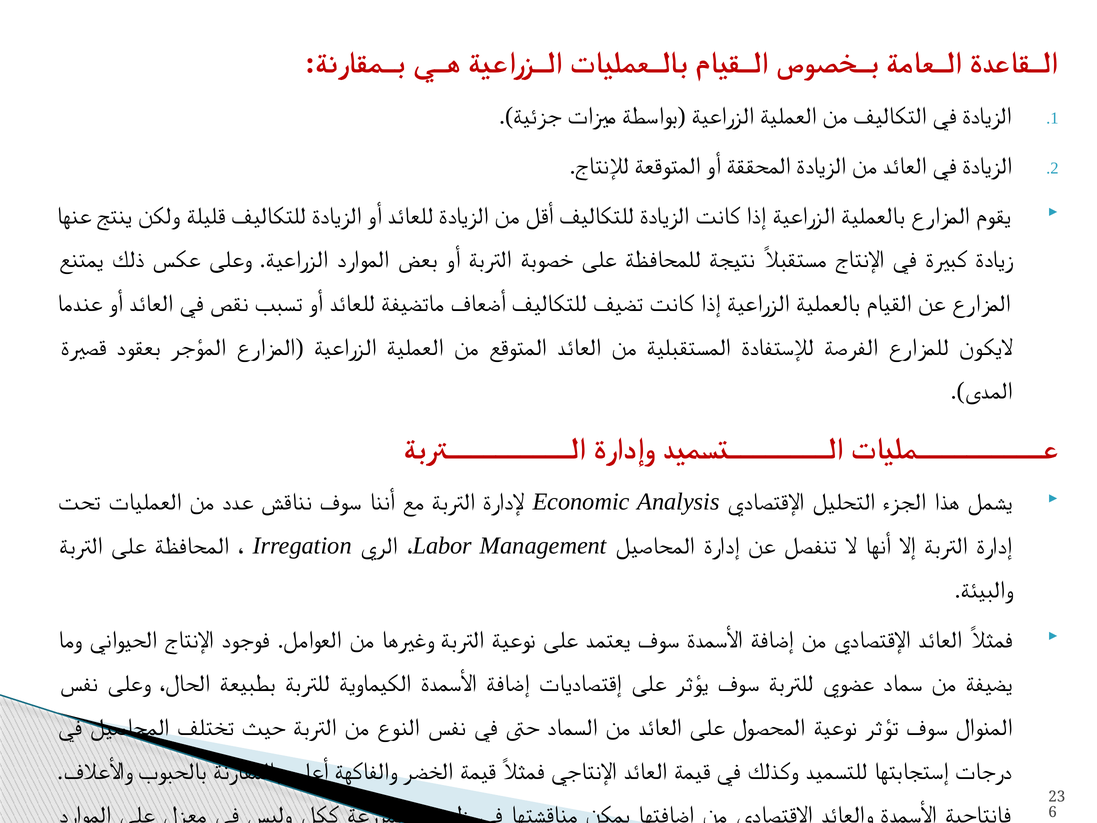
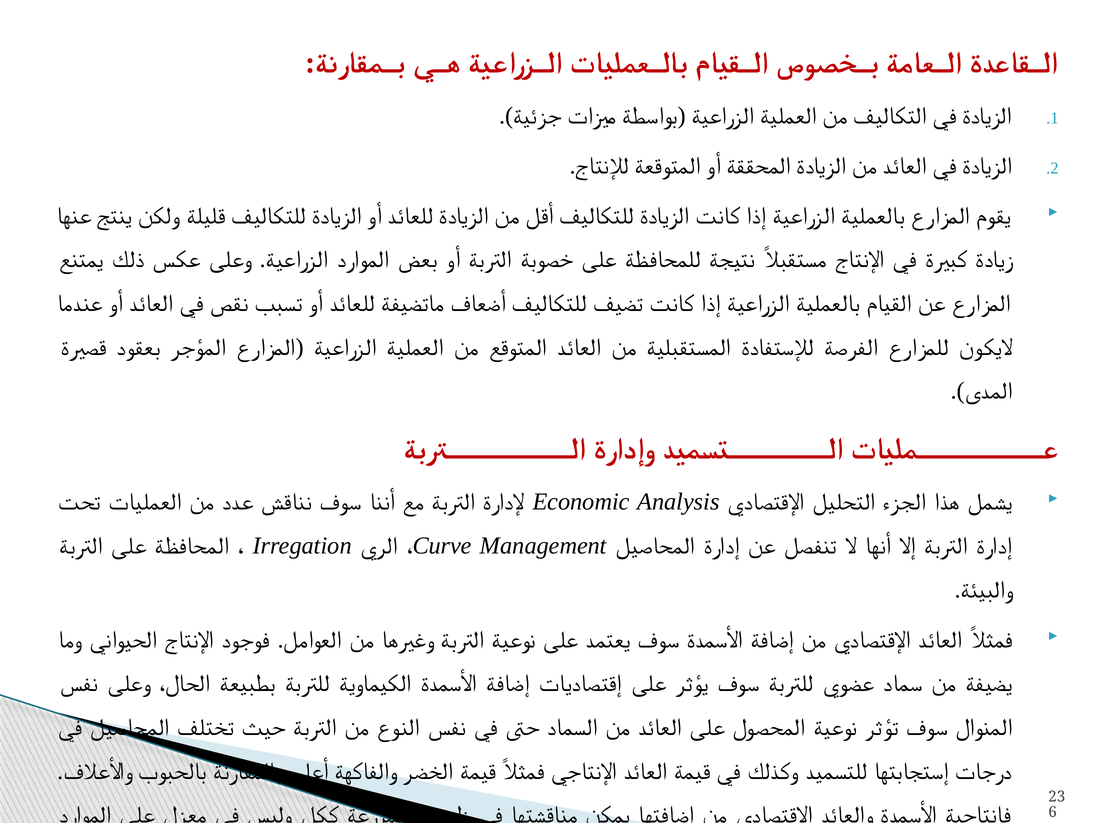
Labor: Labor -> Curve
